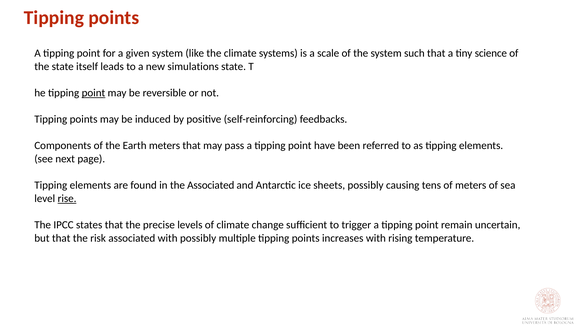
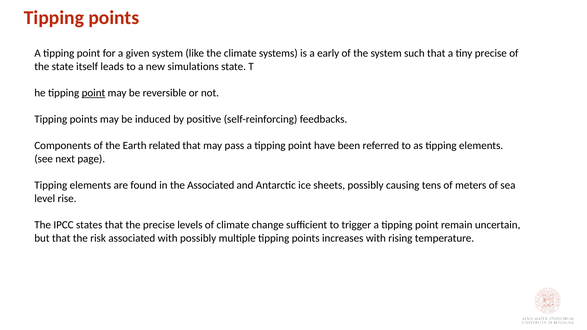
scale: scale -> early
tiny science: science -> precise
Earth meters: meters -> related
rise underline: present -> none
